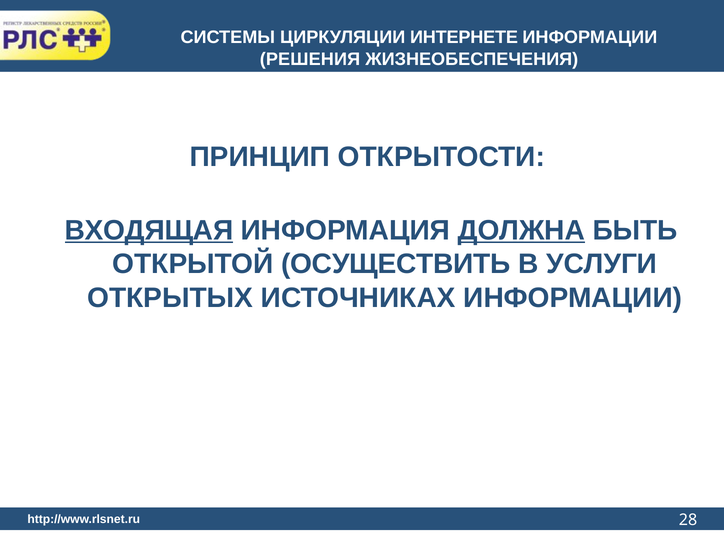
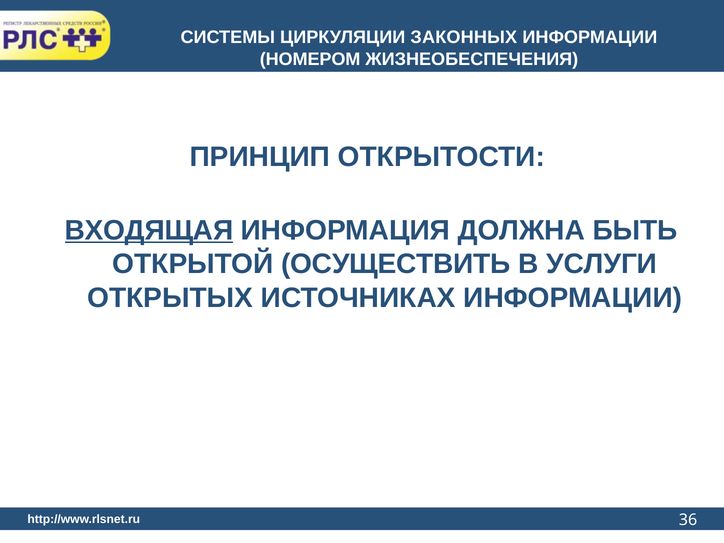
ИНТЕРНЕТЕ: ИНТЕРНЕТЕ -> ЗАКОННЫХ
РЕШЕНИЯ: РЕШЕНИЯ -> НОМЕРОМ
ДОЛЖНА underline: present -> none
28: 28 -> 36
